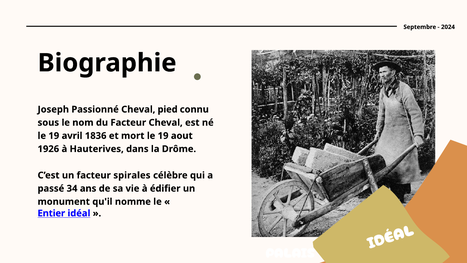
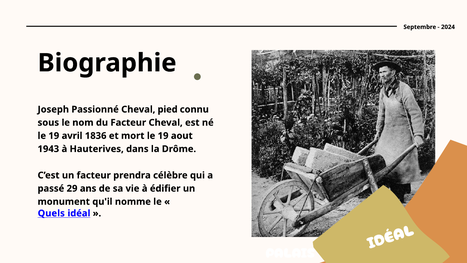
1926: 1926 -> 1943
spirales: spirales -> prendra
34: 34 -> 29
Entier: Entier -> Quels
